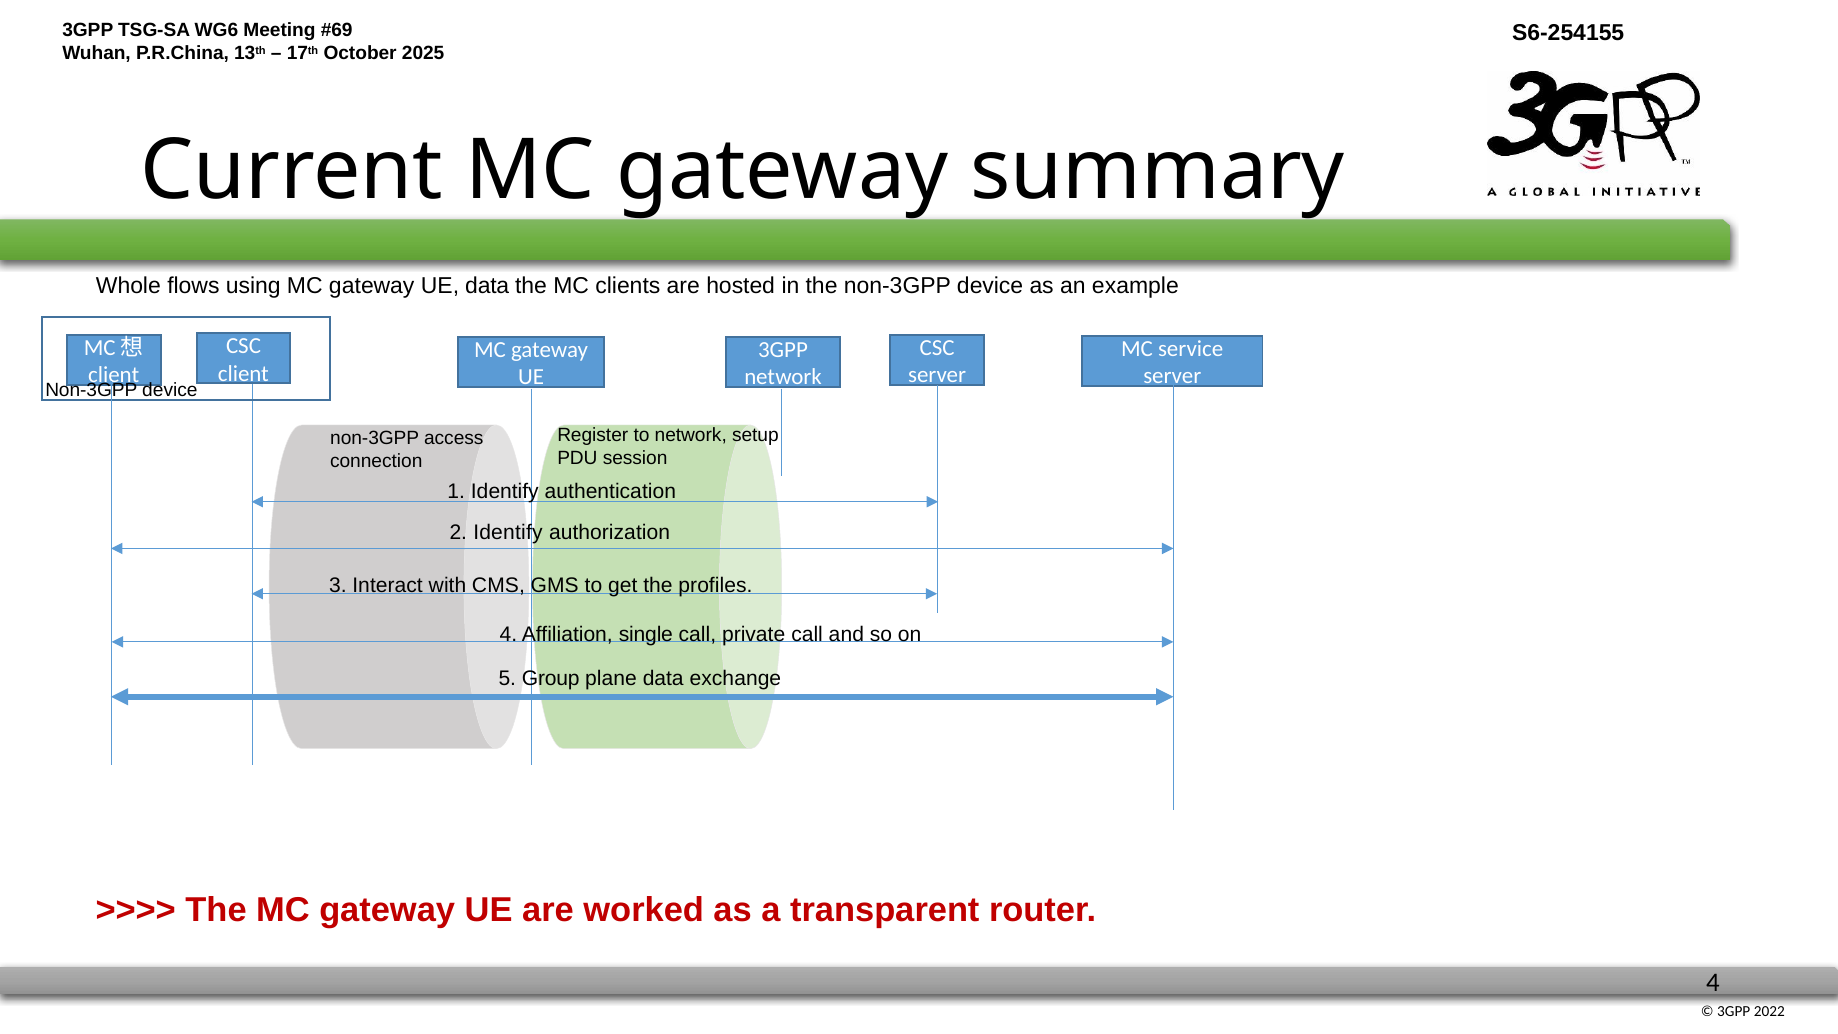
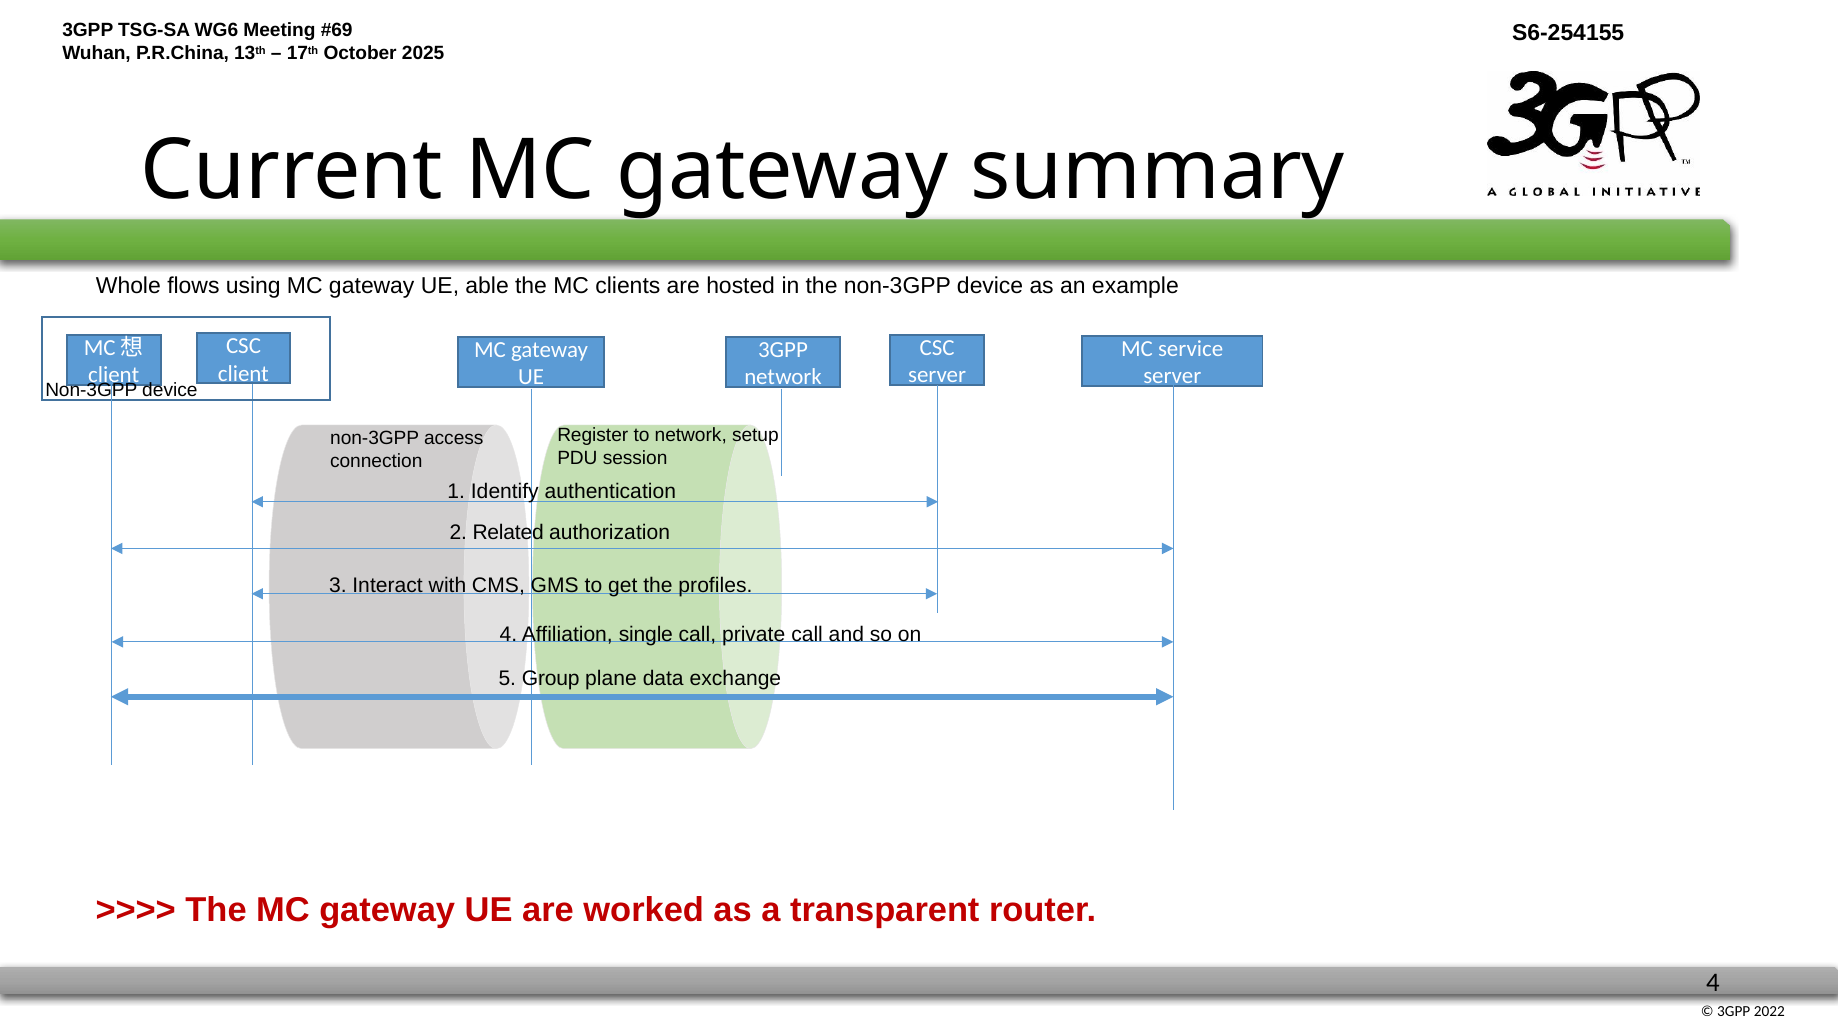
UE data: data -> able
2 Identify: Identify -> Related
